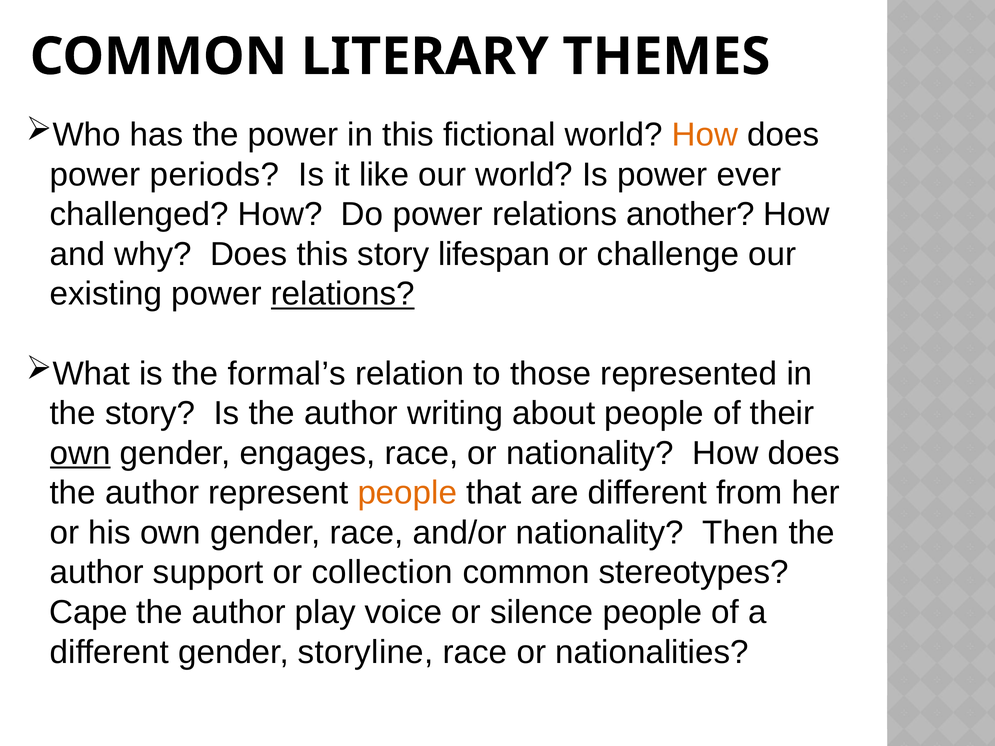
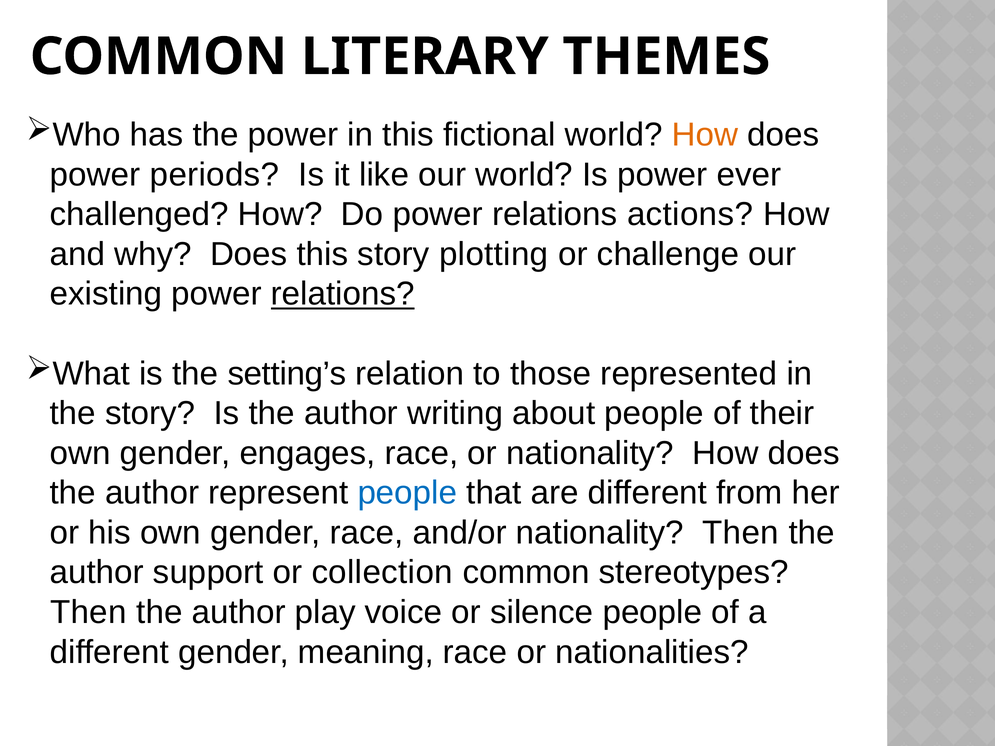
another: another -> actions
lifespan: lifespan -> plotting
formal’s: formal’s -> setting’s
own at (80, 453) underline: present -> none
people at (407, 493) colour: orange -> blue
Cape at (89, 612): Cape -> Then
storyline: storyline -> meaning
